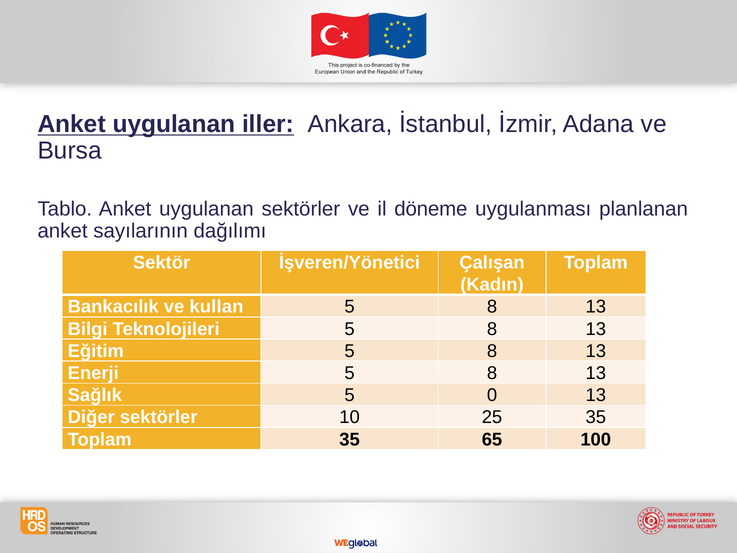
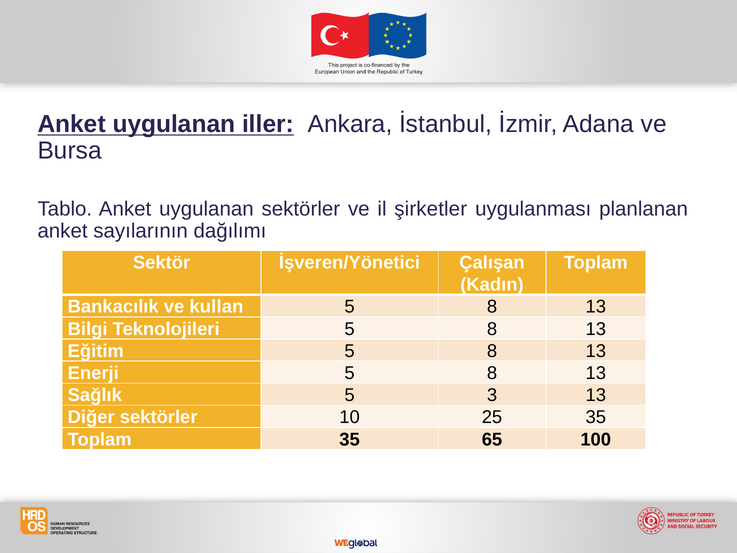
döneme: döneme -> şirketler
0: 0 -> 3
